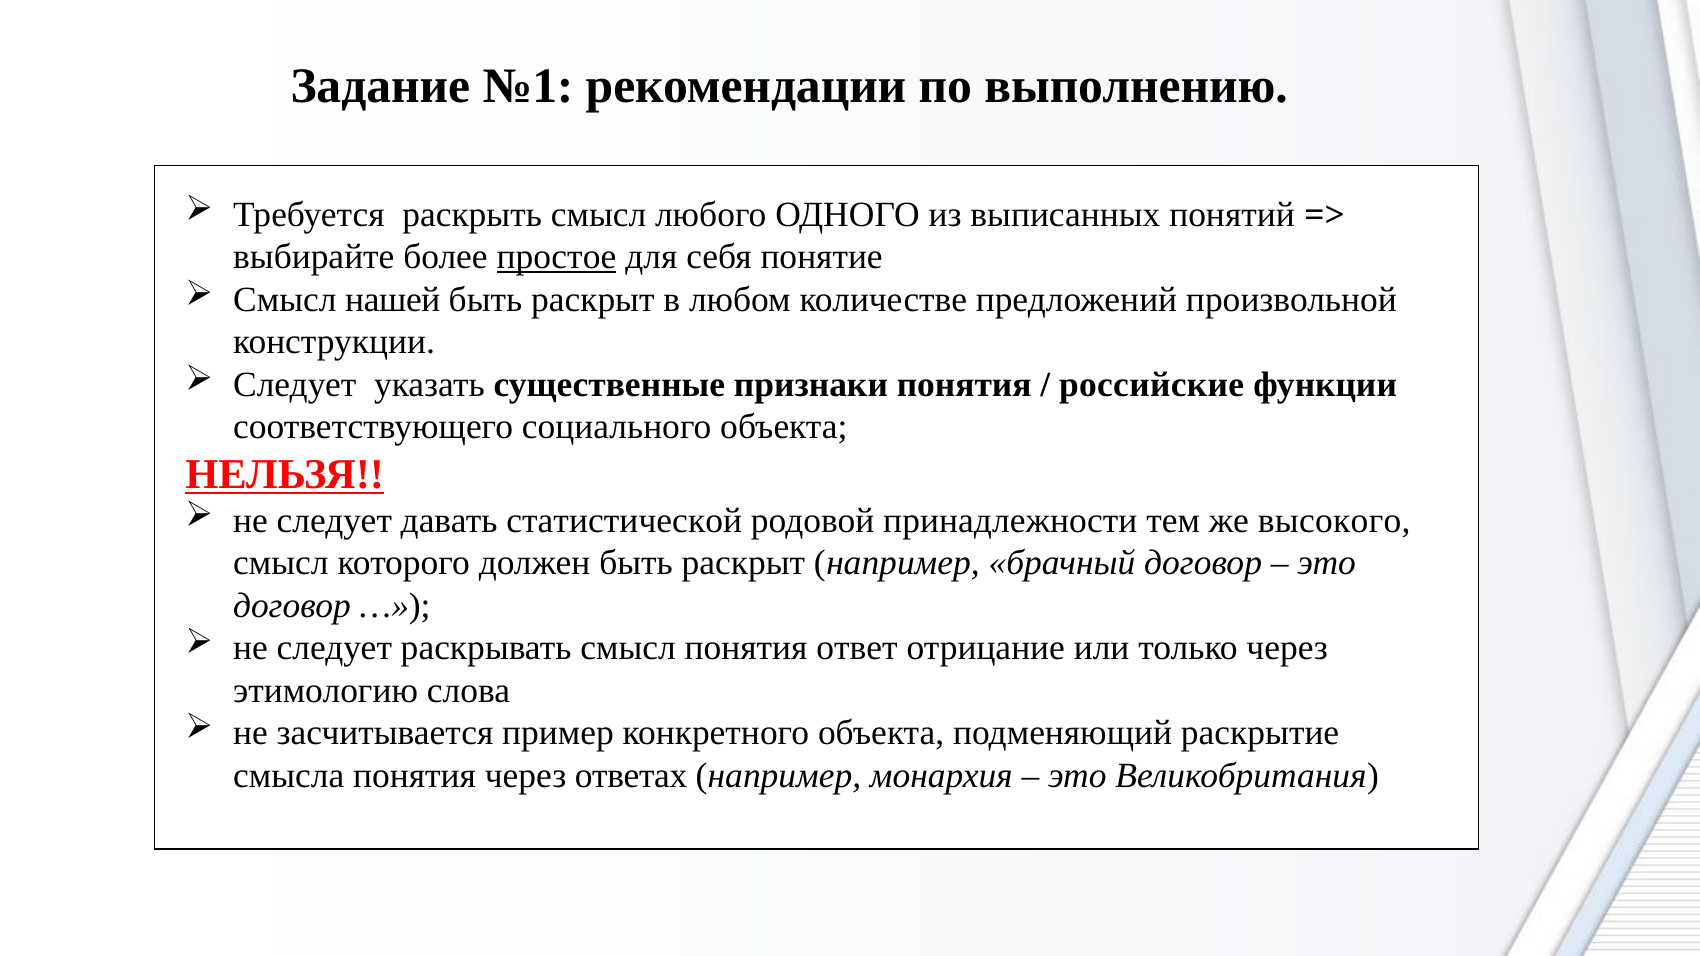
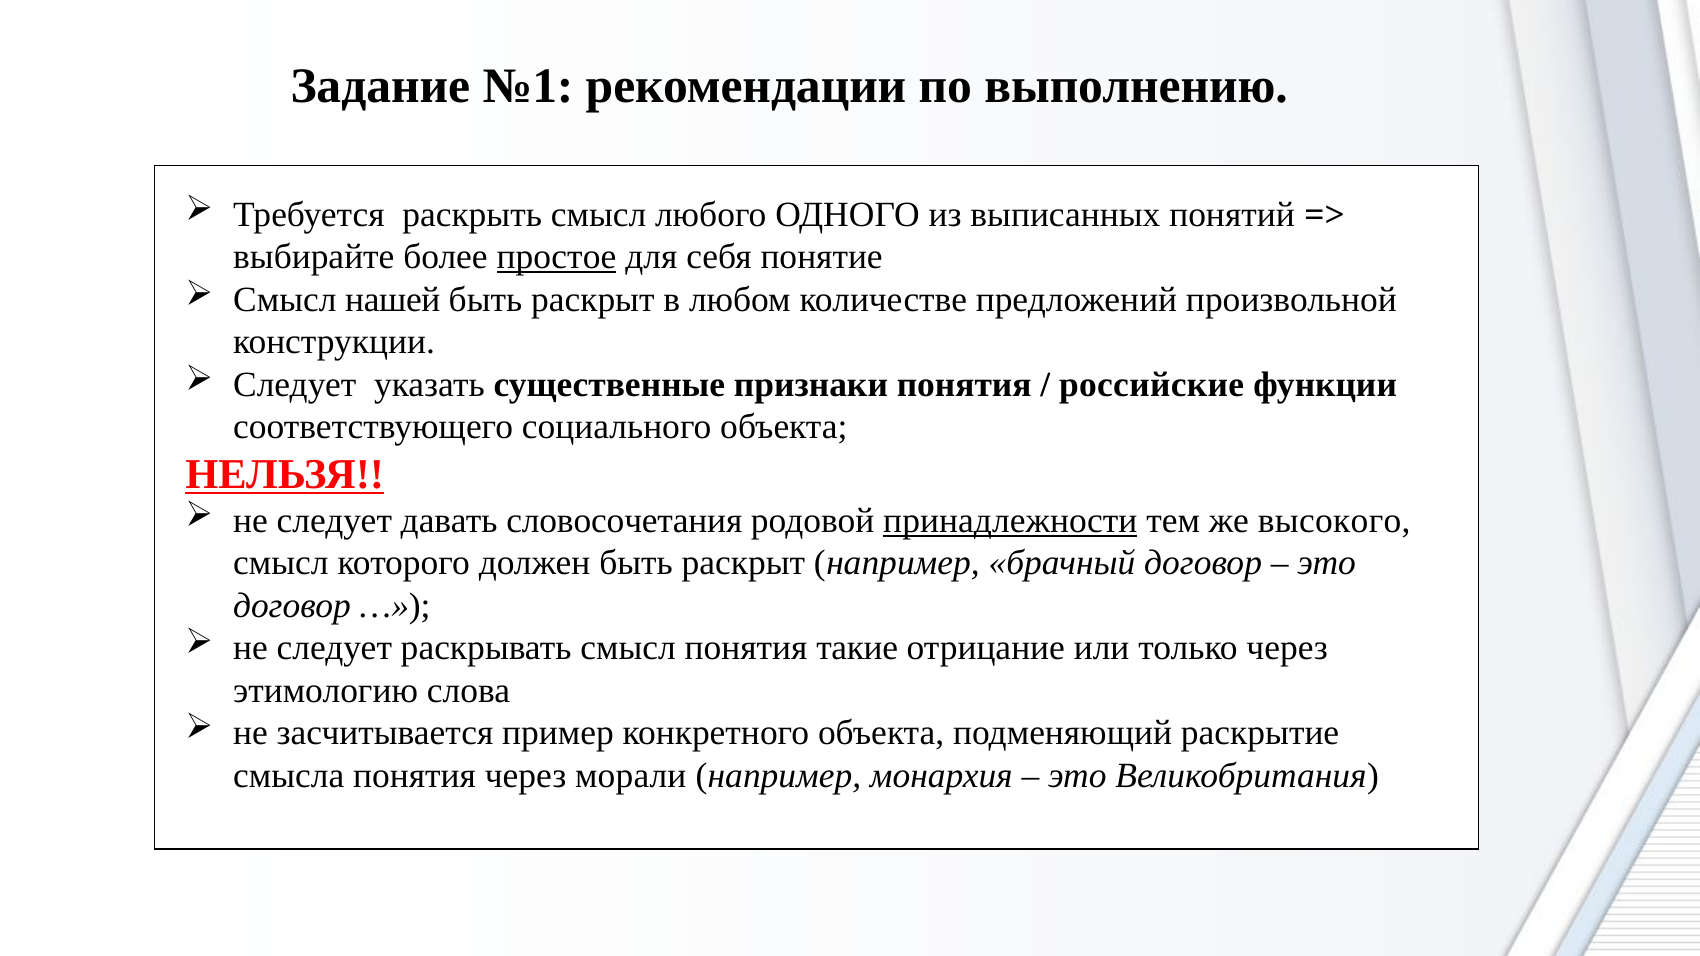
статистической: статистической -> словосочетания
принадлежности underline: none -> present
ответ: ответ -> такие
ответах: ответах -> морали
